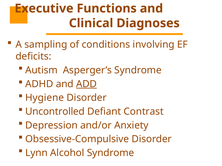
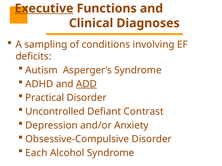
Executive underline: none -> present
Hygiene: Hygiene -> Practical
Lynn: Lynn -> Each
